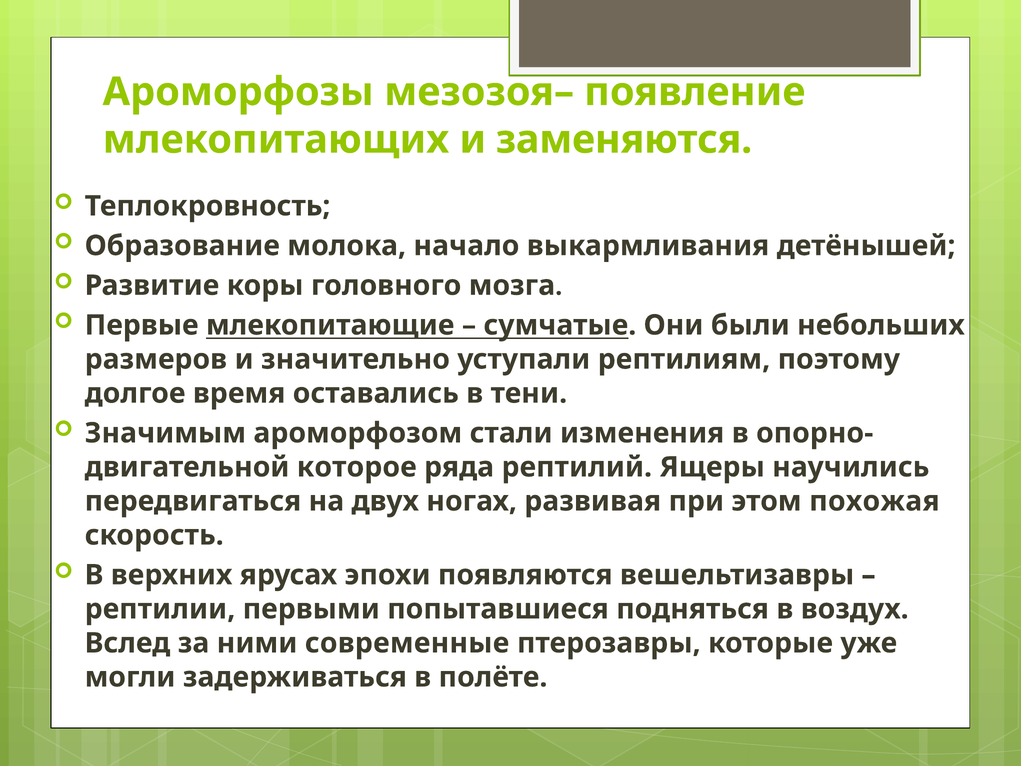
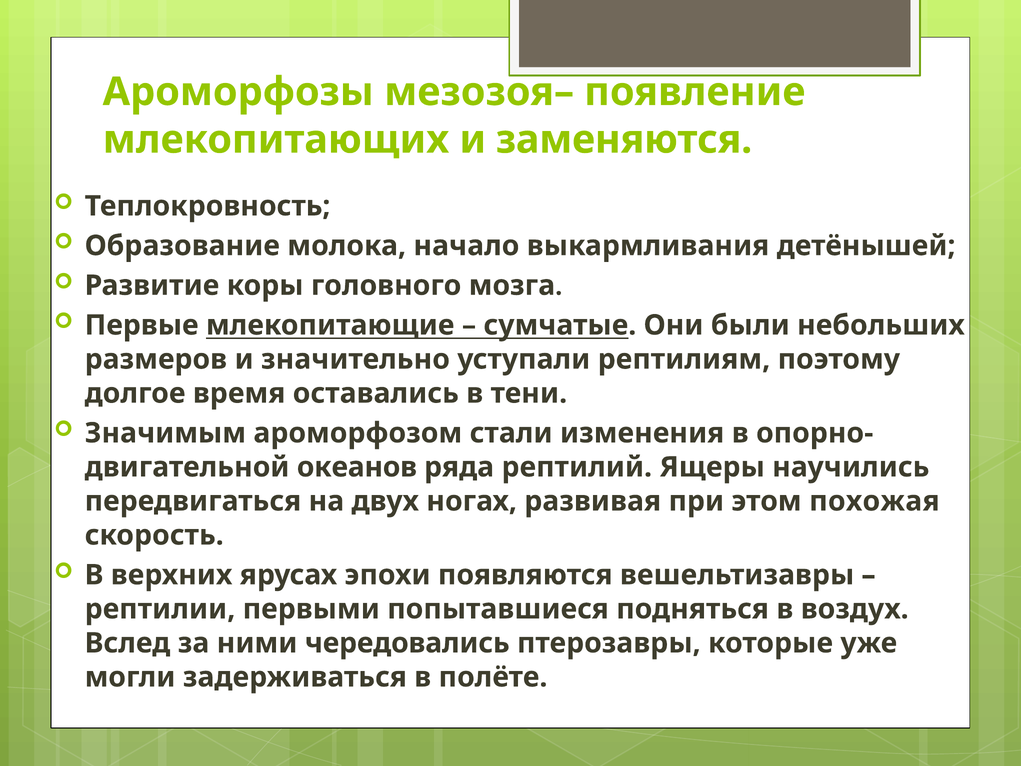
которое: которое -> океанов
современные: современные -> чередовались
